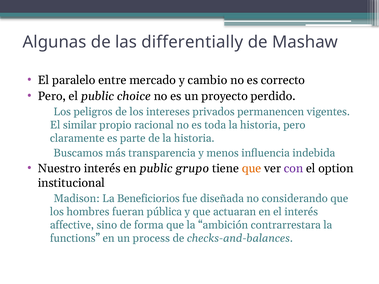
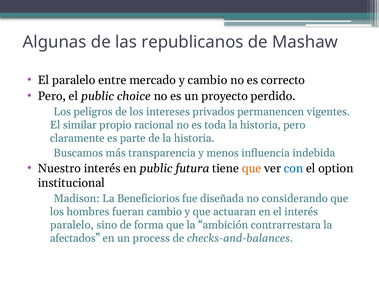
differentially: differentially -> republicanos
grupo: grupo -> futura
con colour: purple -> blue
fueran pública: pública -> cambio
affective at (72, 225): affective -> paralelo
functions: functions -> afectados
